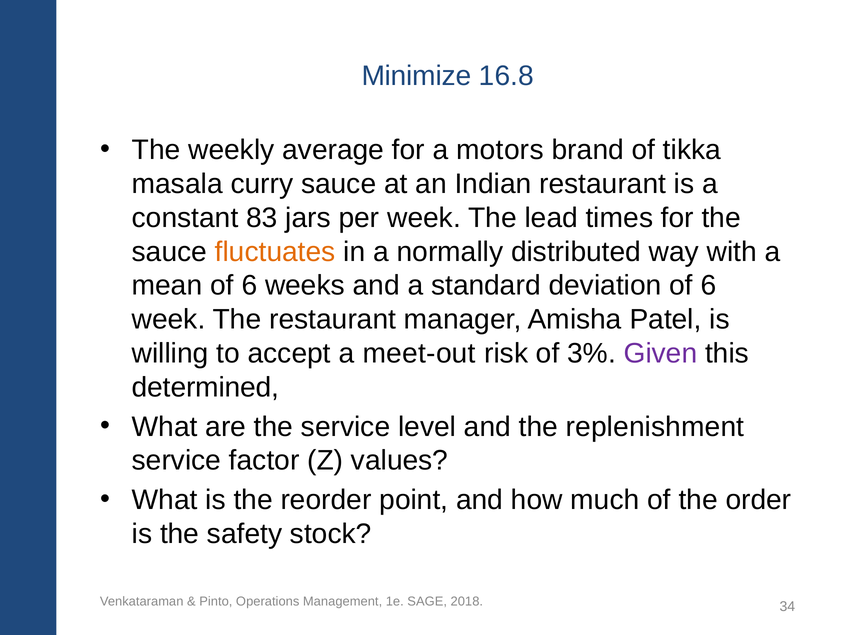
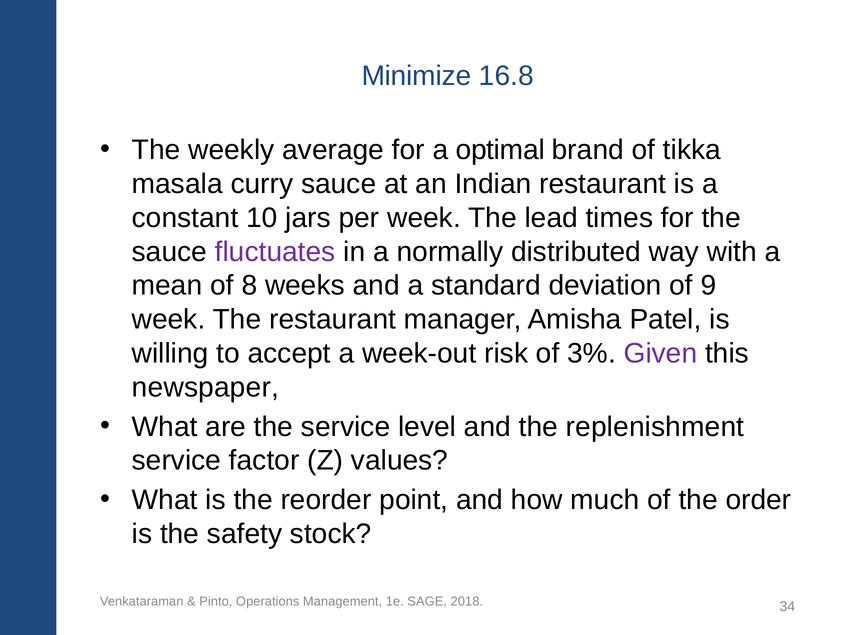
motors: motors -> optimal
83: 83 -> 10
fluctuates colour: orange -> purple
mean of 6: 6 -> 8
deviation of 6: 6 -> 9
meet-out: meet-out -> week-out
determined: determined -> newspaper
